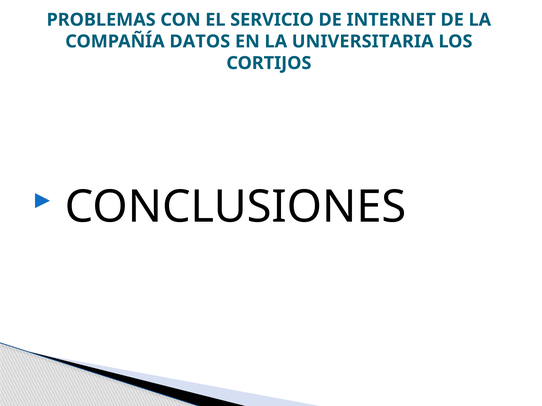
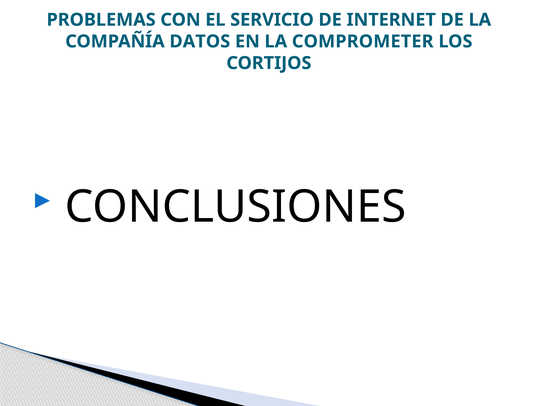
UNIVERSITARIA: UNIVERSITARIA -> COMPROMETER
